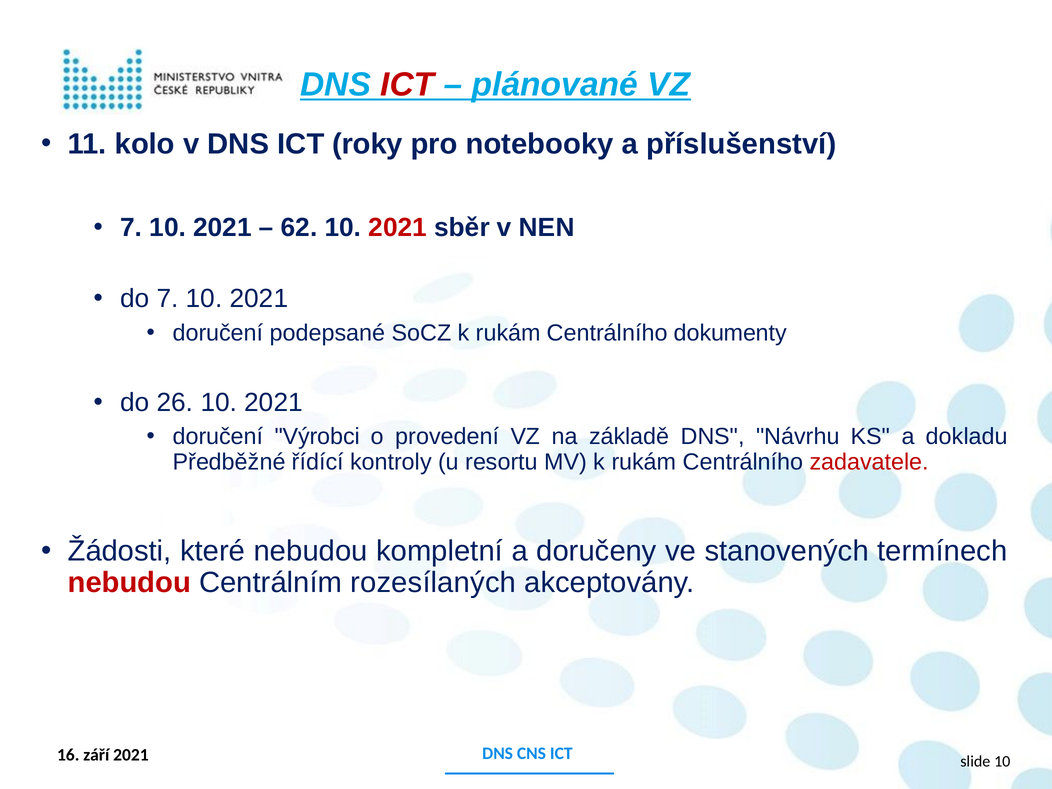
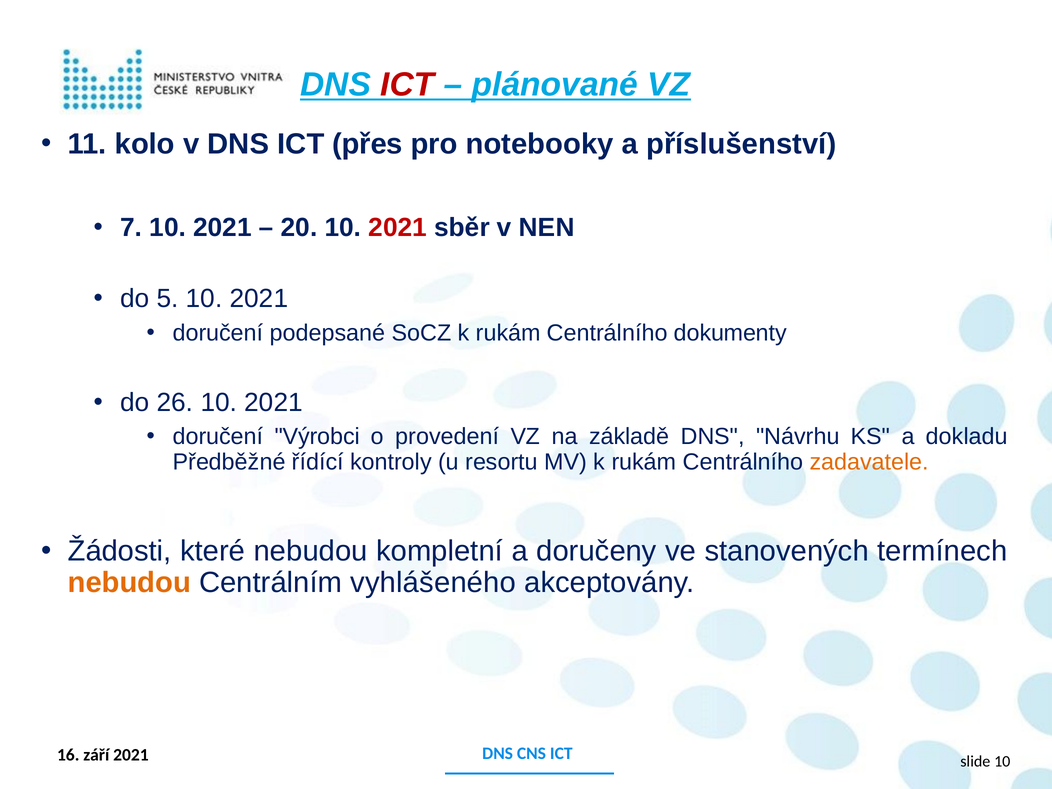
roky: roky -> přes
62: 62 -> 20
do 7: 7 -> 5
zadavatele colour: red -> orange
nebudou at (129, 583) colour: red -> orange
rozesílaných: rozesílaných -> vyhlášeného
